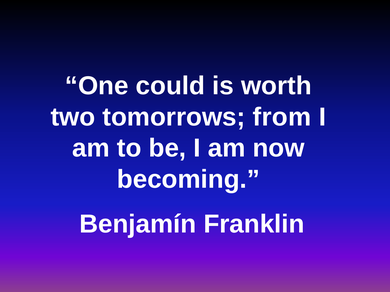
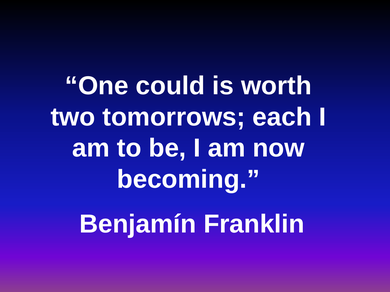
from: from -> each
